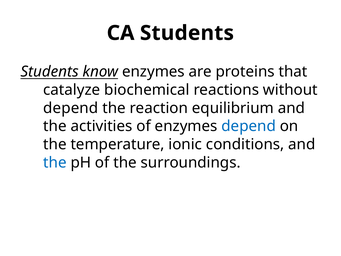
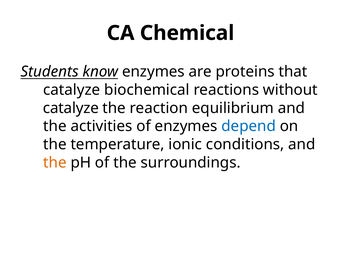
CA Students: Students -> Chemical
depend at (71, 108): depend -> catalyze
the at (55, 162) colour: blue -> orange
